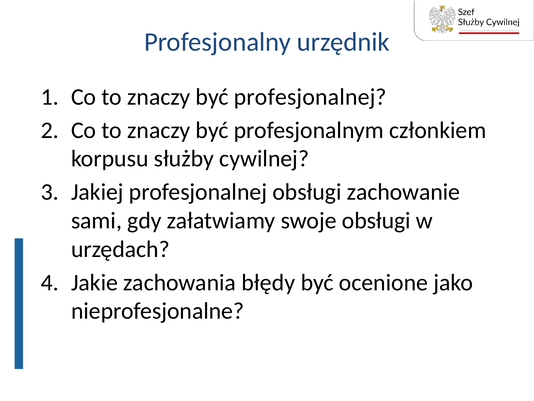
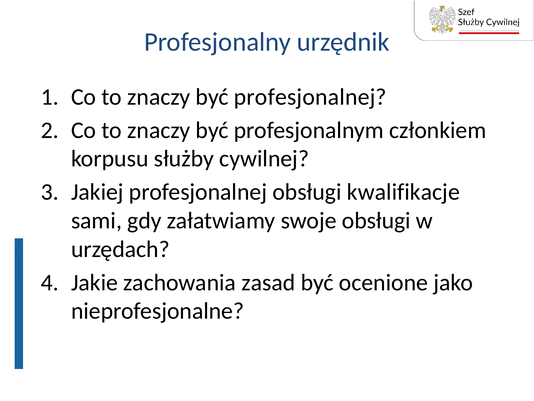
zachowanie: zachowanie -> kwalifikacje
błędy: błędy -> zasad
